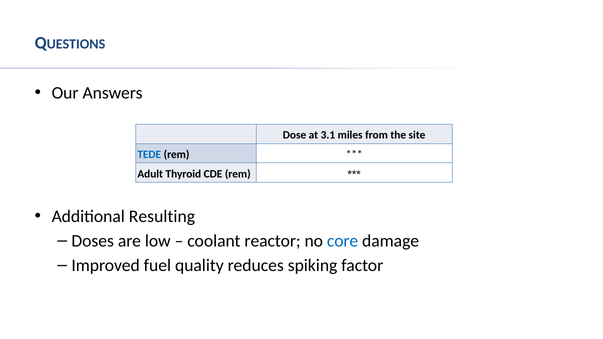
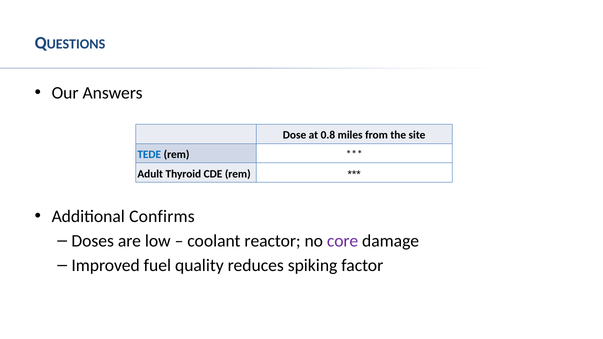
3.1: 3.1 -> 0.8
Resulting: Resulting -> Confirms
core colour: blue -> purple
